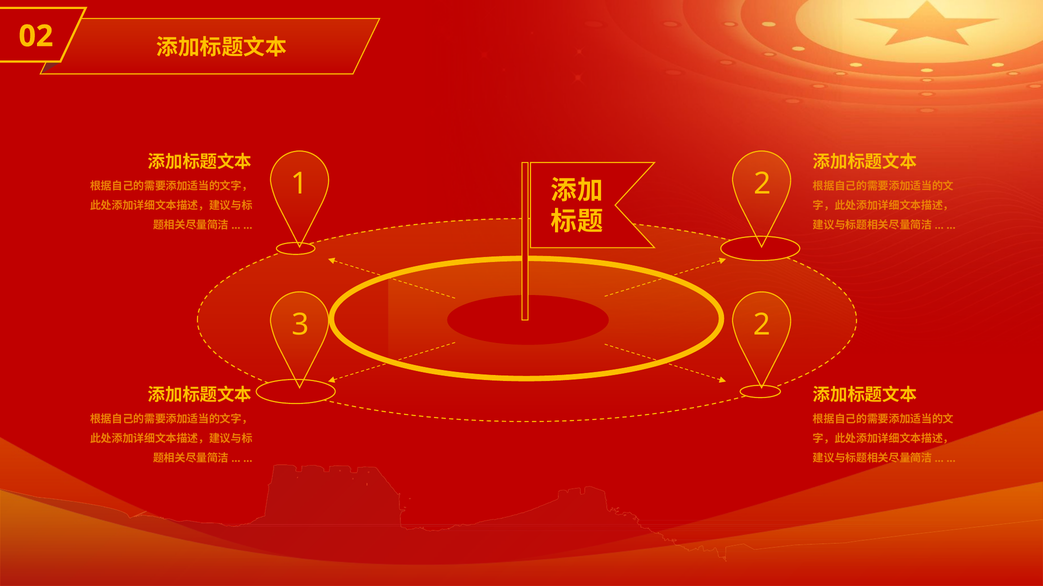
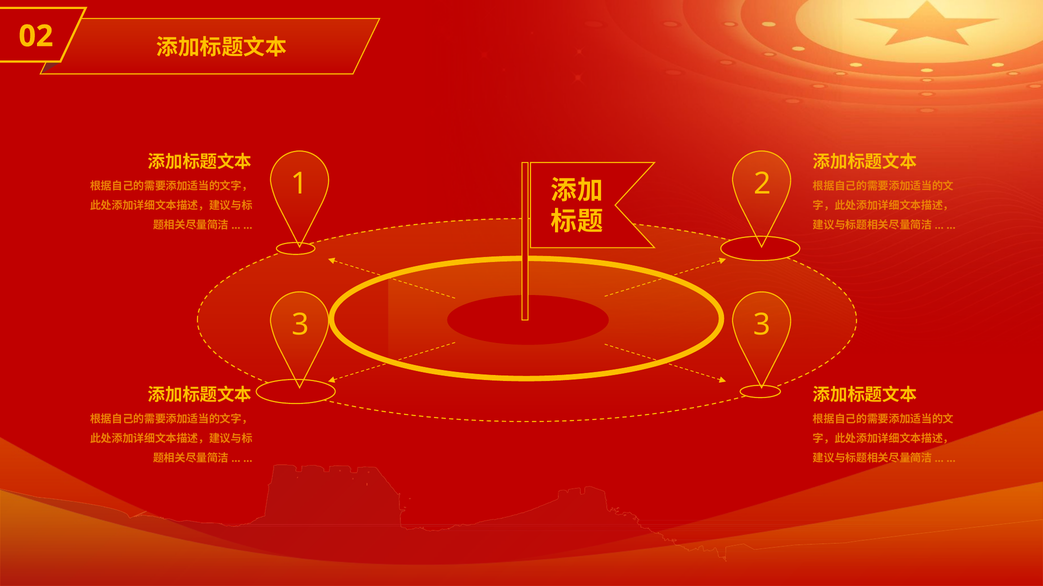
3 2: 2 -> 3
